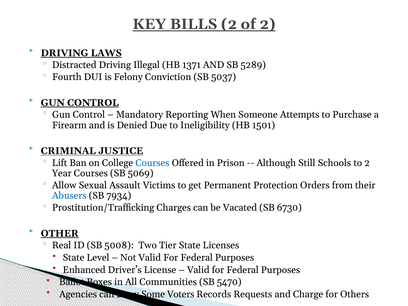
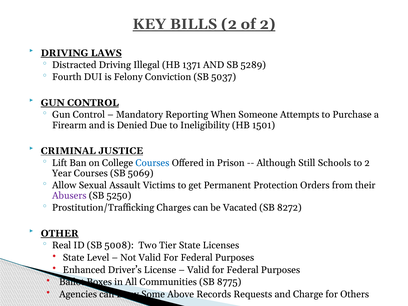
Abusers colour: blue -> purple
7934: 7934 -> 5250
6730: 6730 -> 8272
5470: 5470 -> 8775
Voters: Voters -> Above
